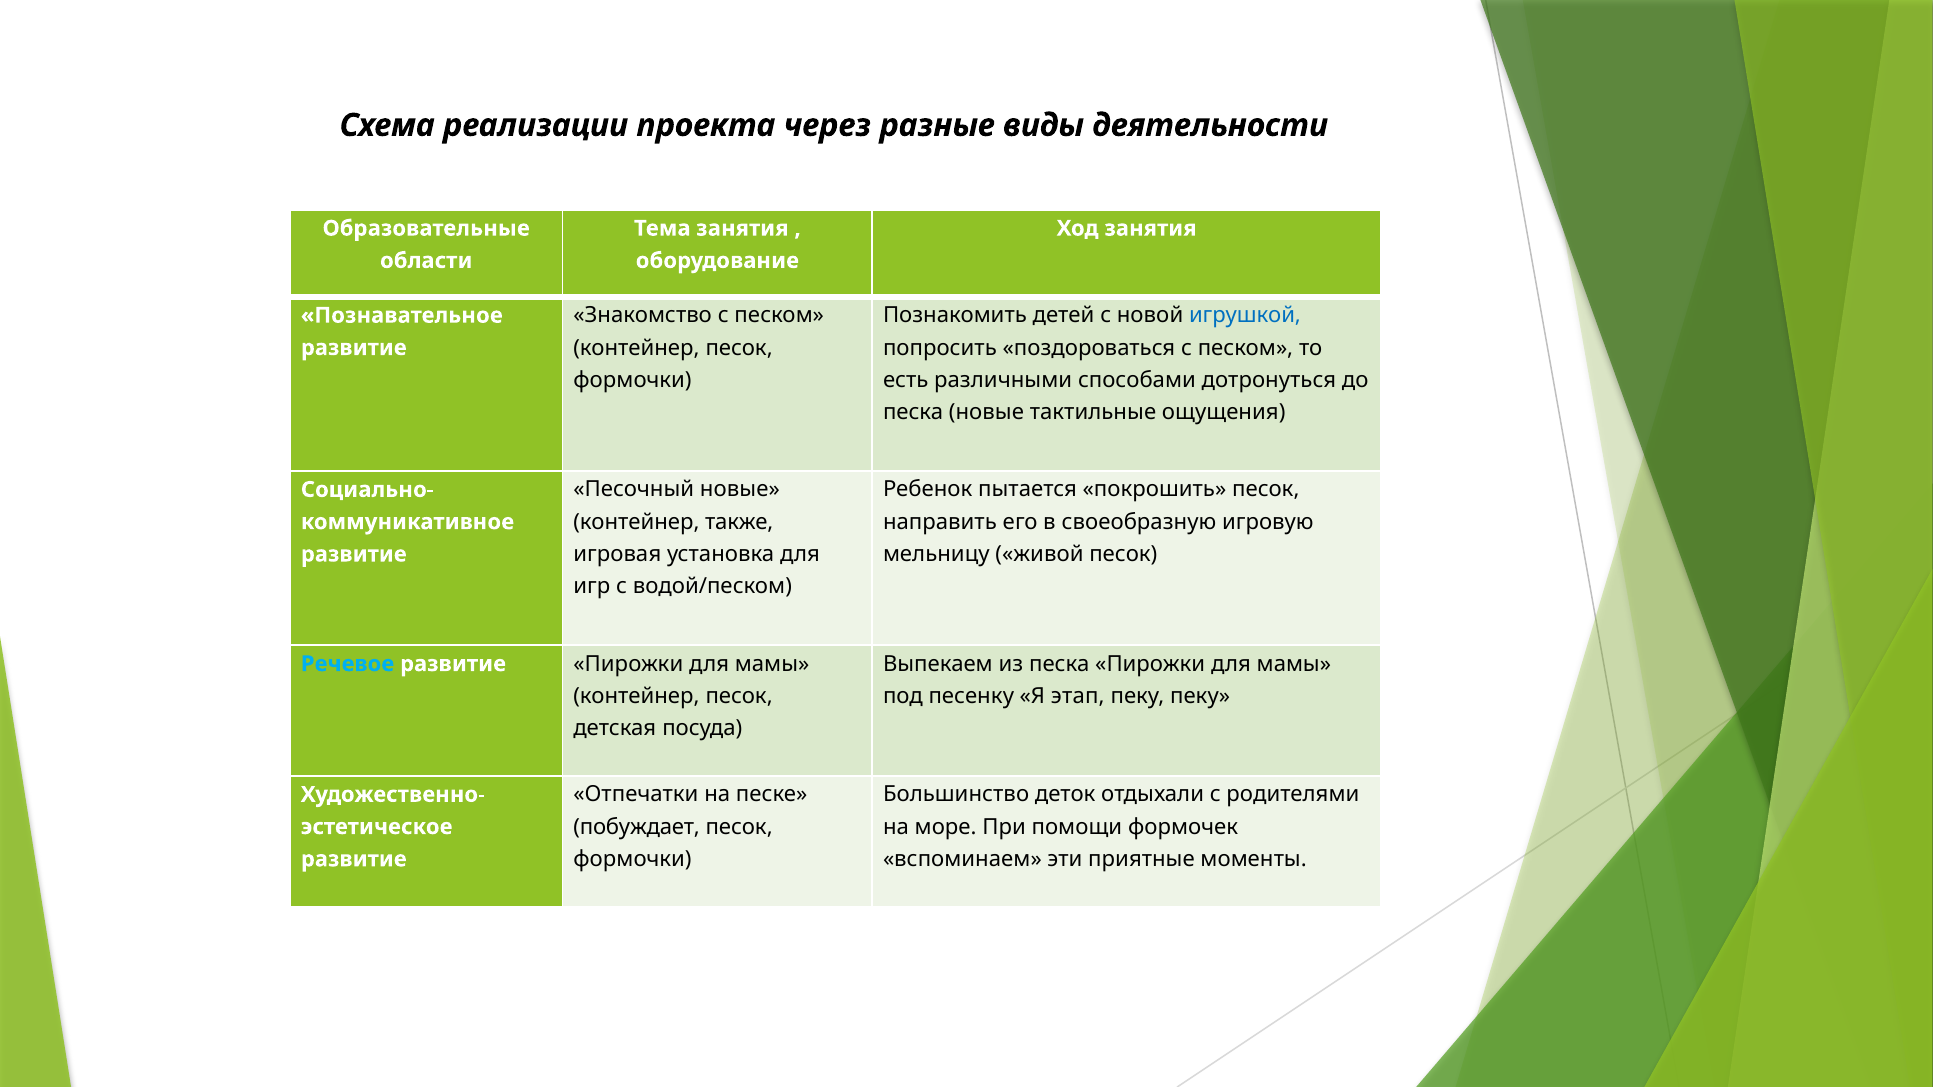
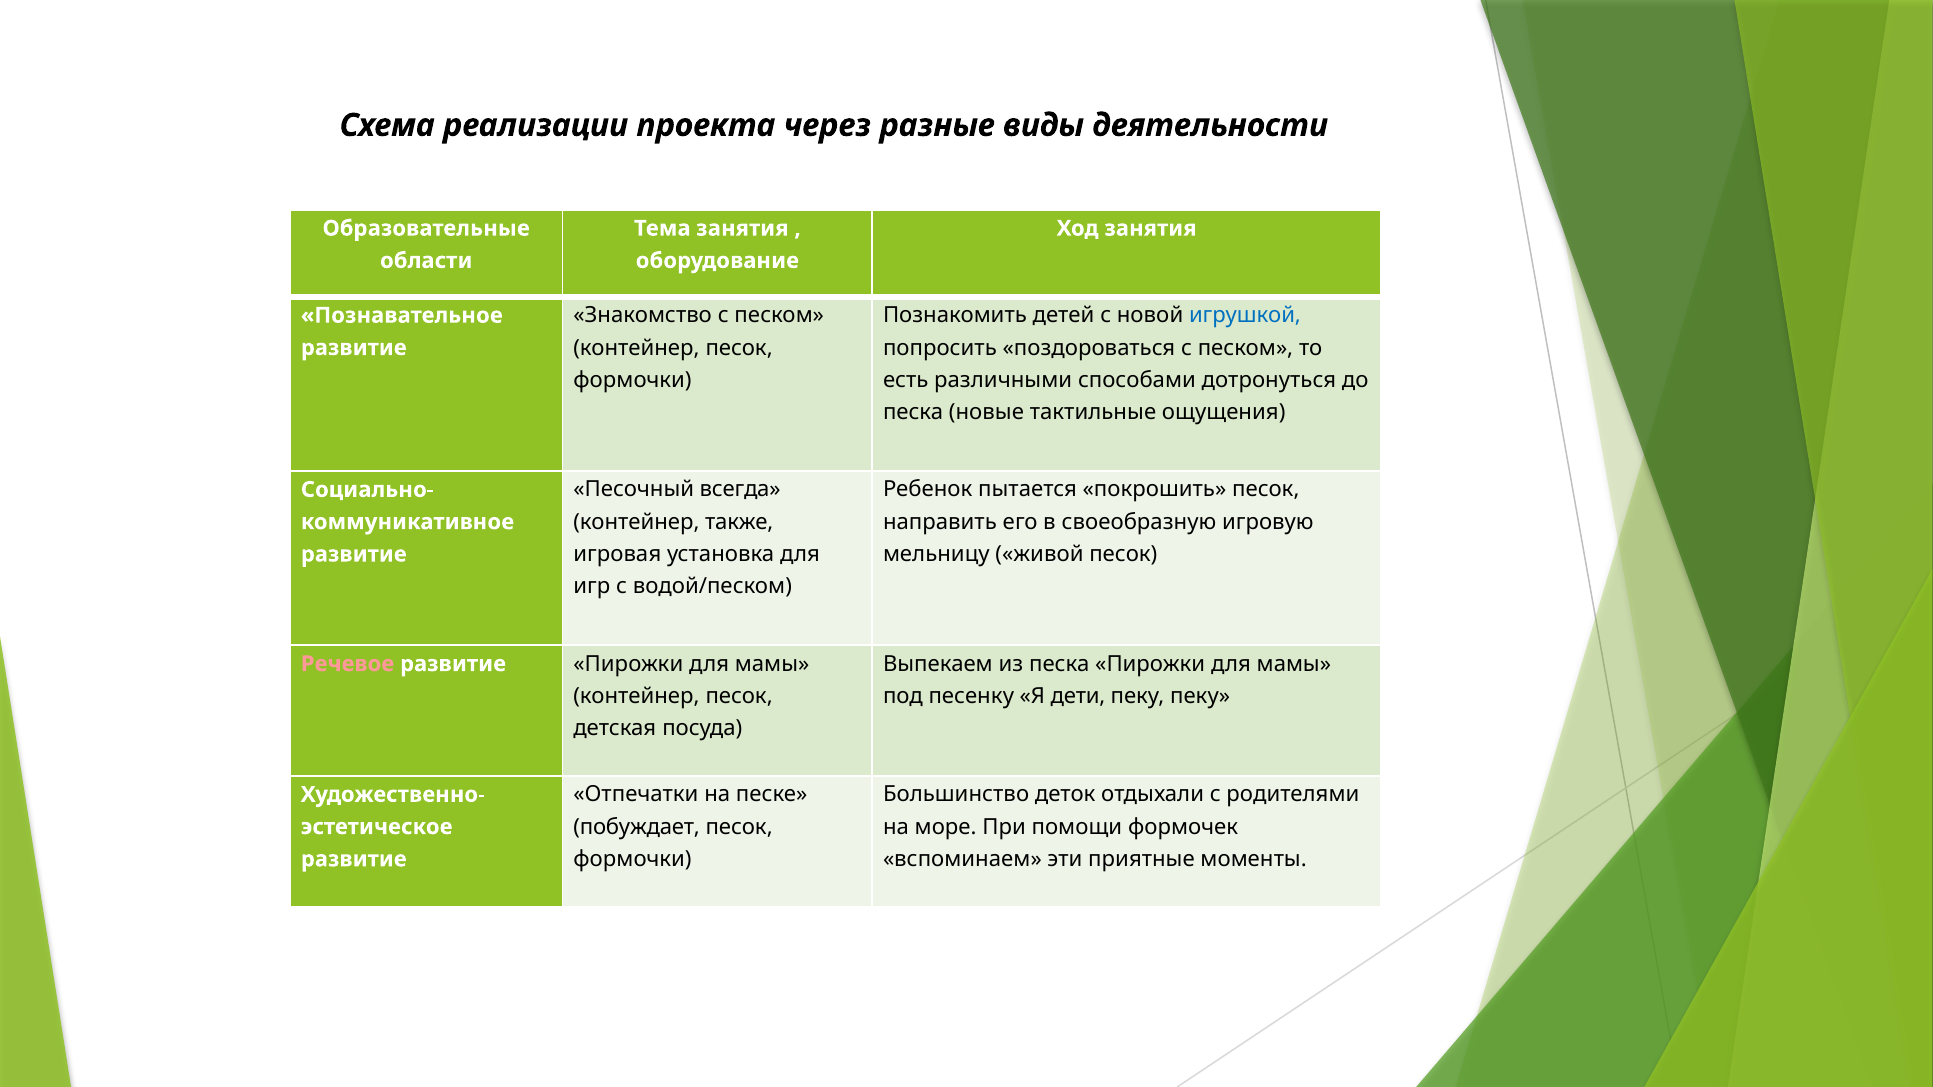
Песочный новые: новые -> всегда
Речевое colour: light blue -> pink
этап: этап -> дети
